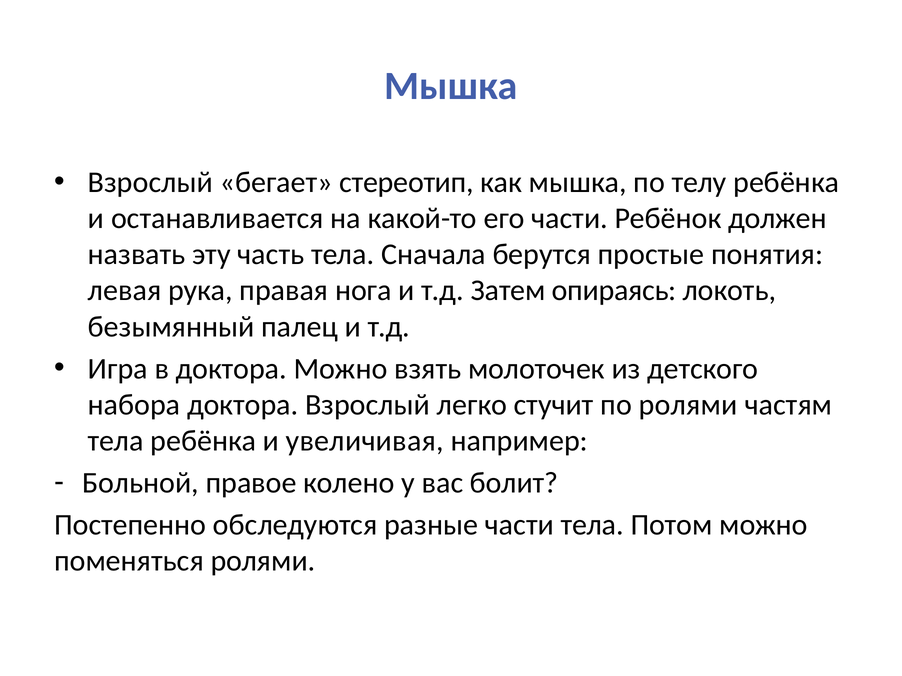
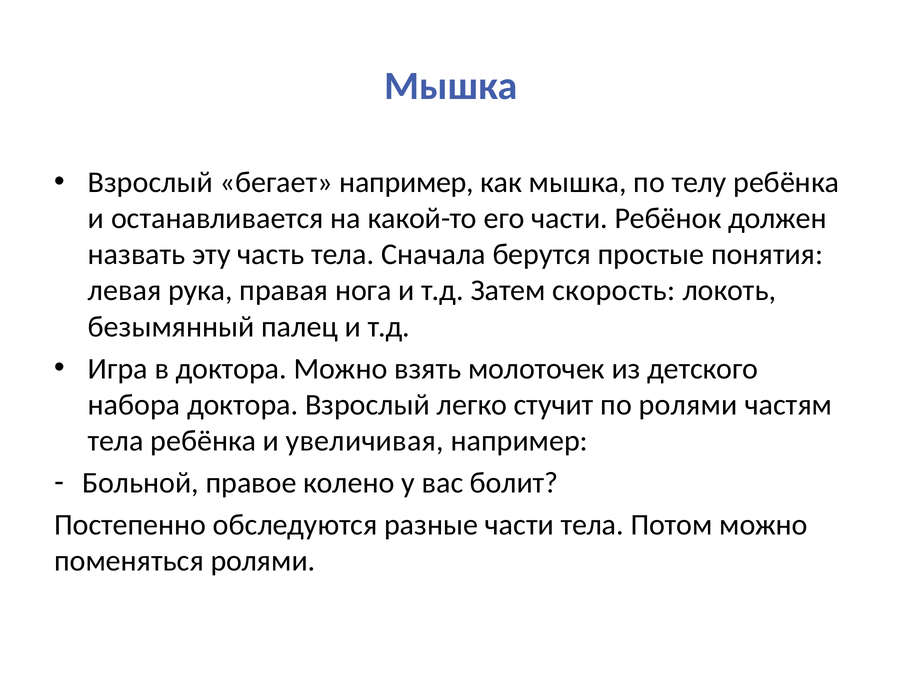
бегает стереотип: стереотип -> например
опираясь: опираясь -> скорость
